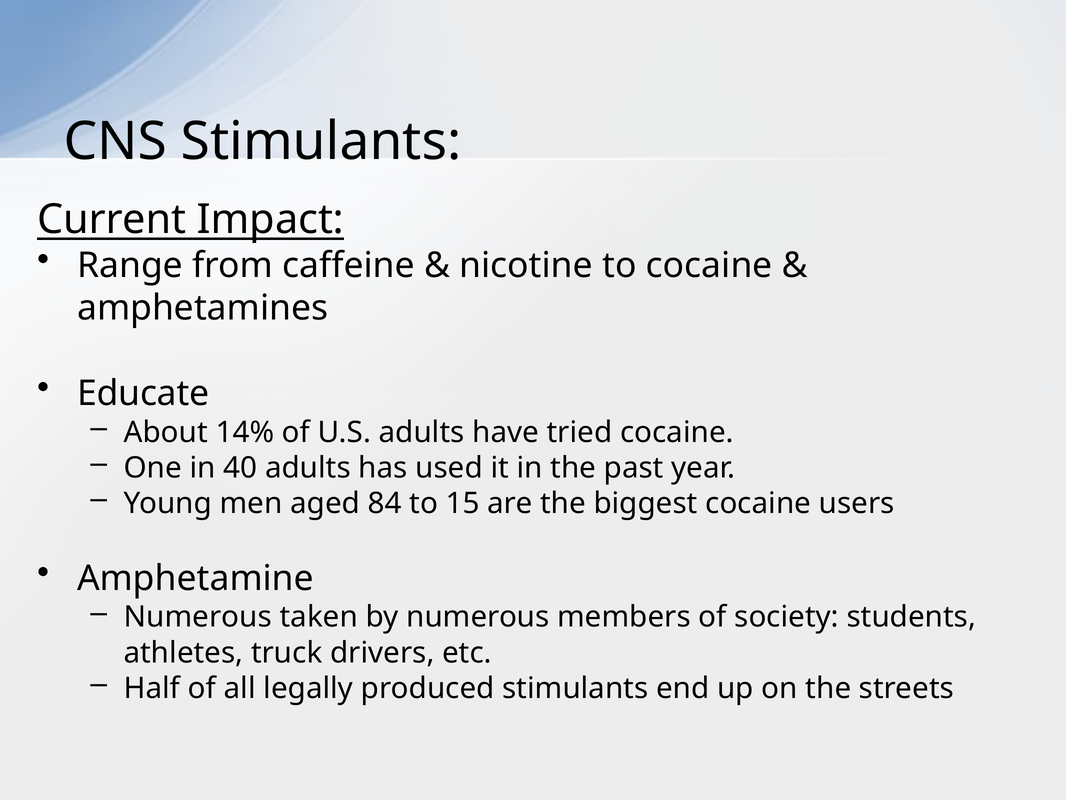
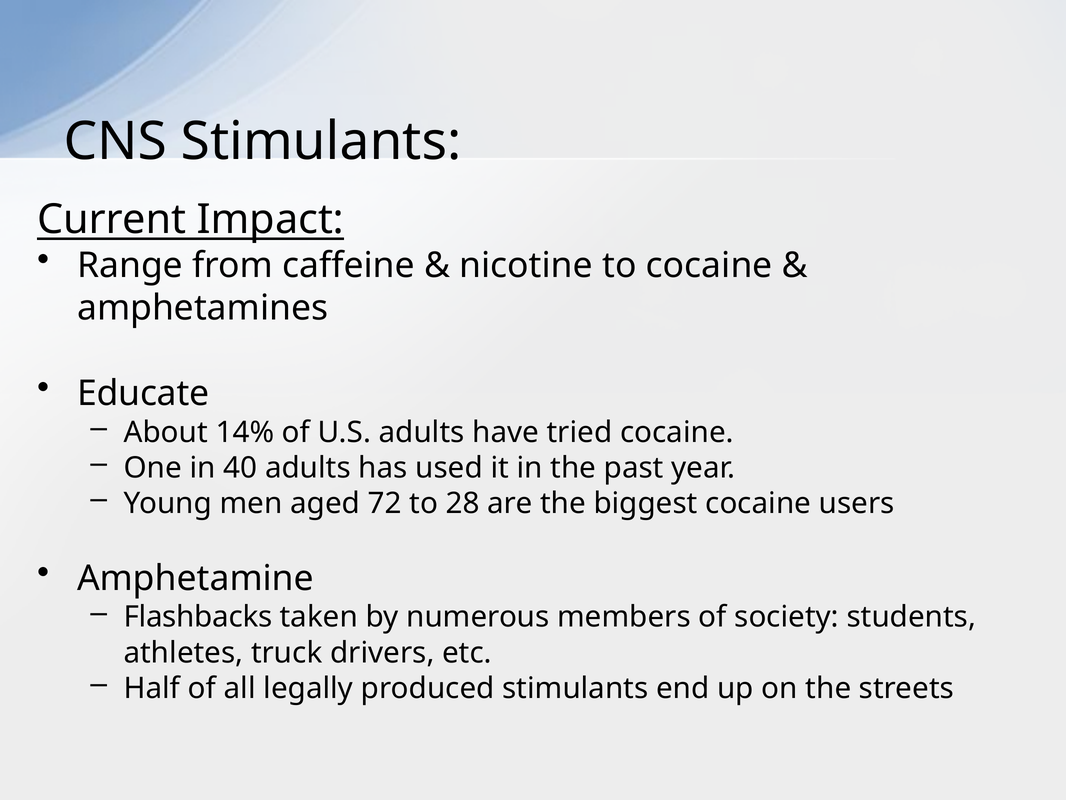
84: 84 -> 72
15: 15 -> 28
Numerous at (198, 617): Numerous -> Flashbacks
